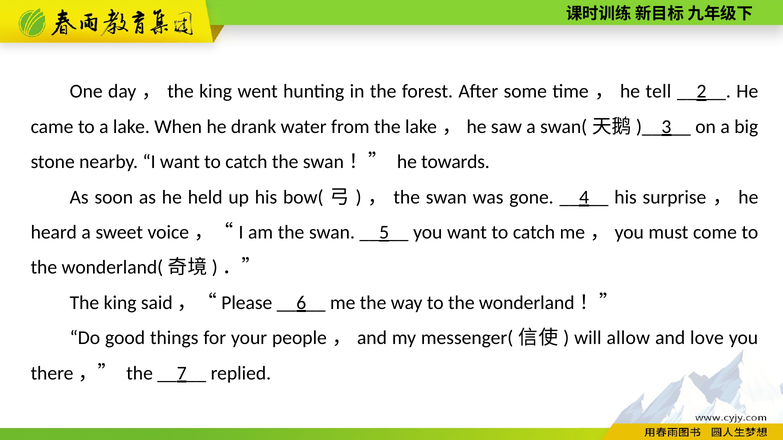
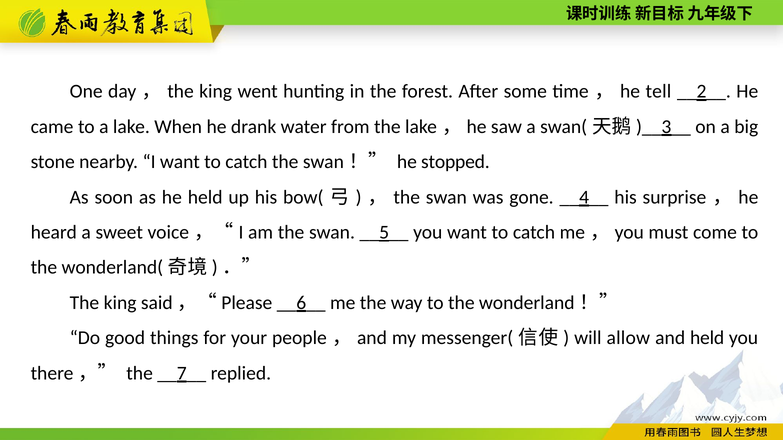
towards: towards -> stopped
and love: love -> held
